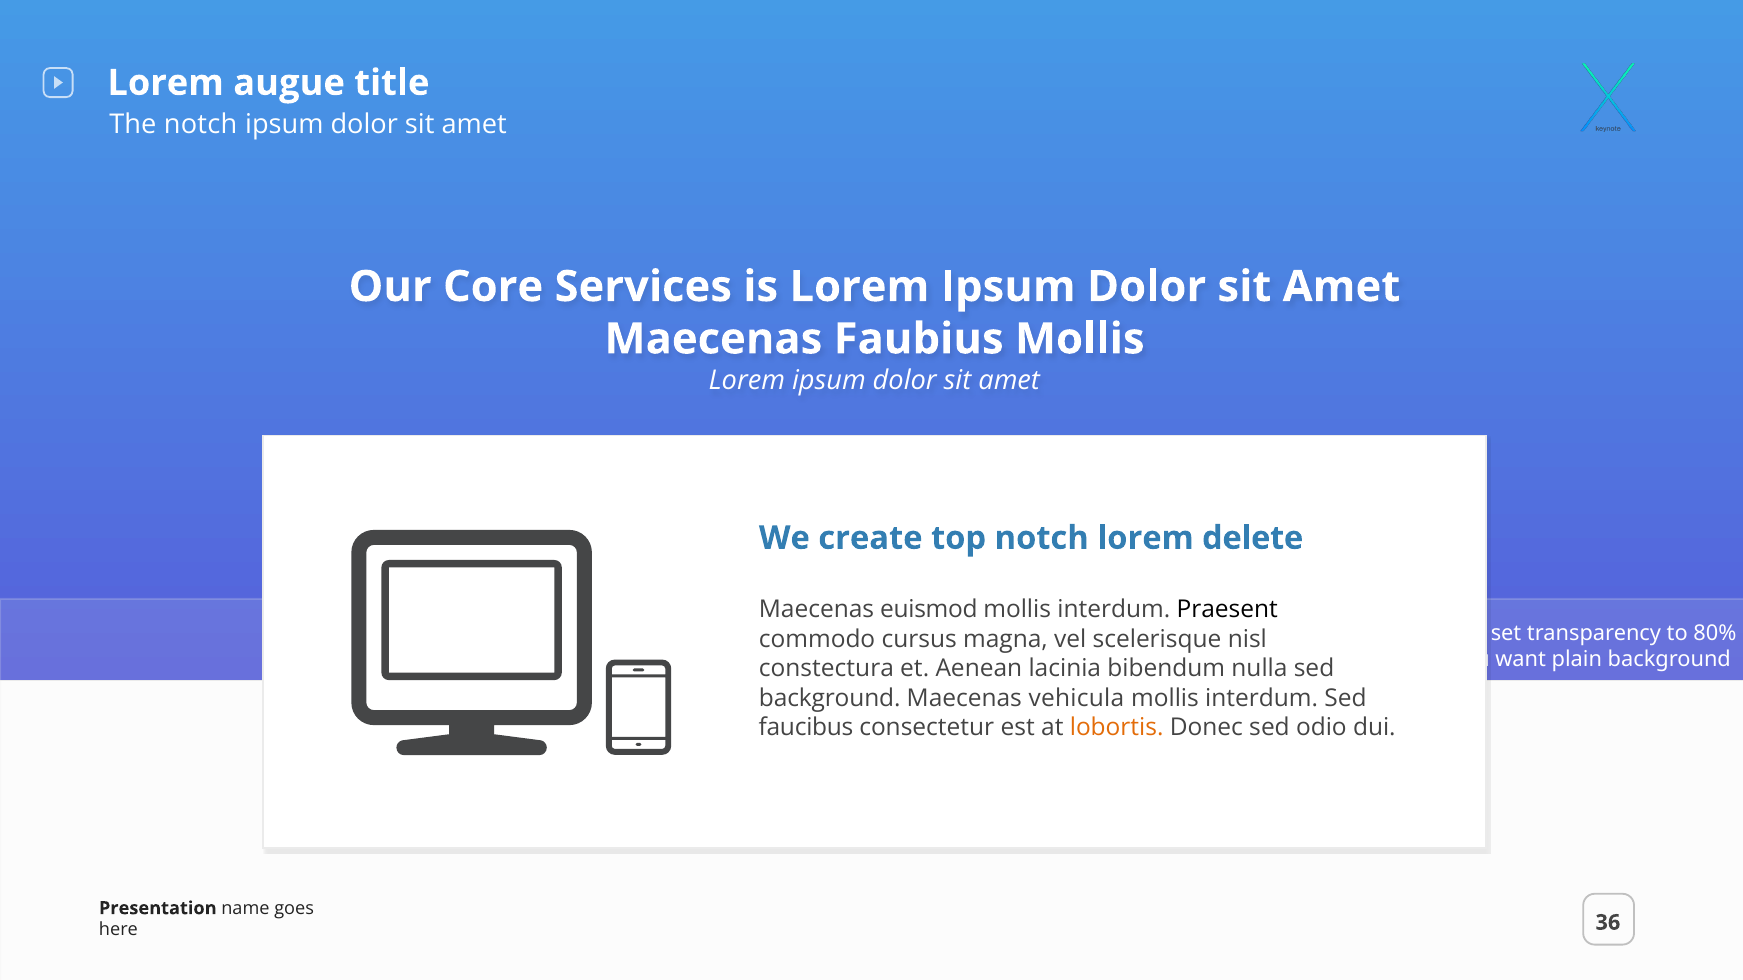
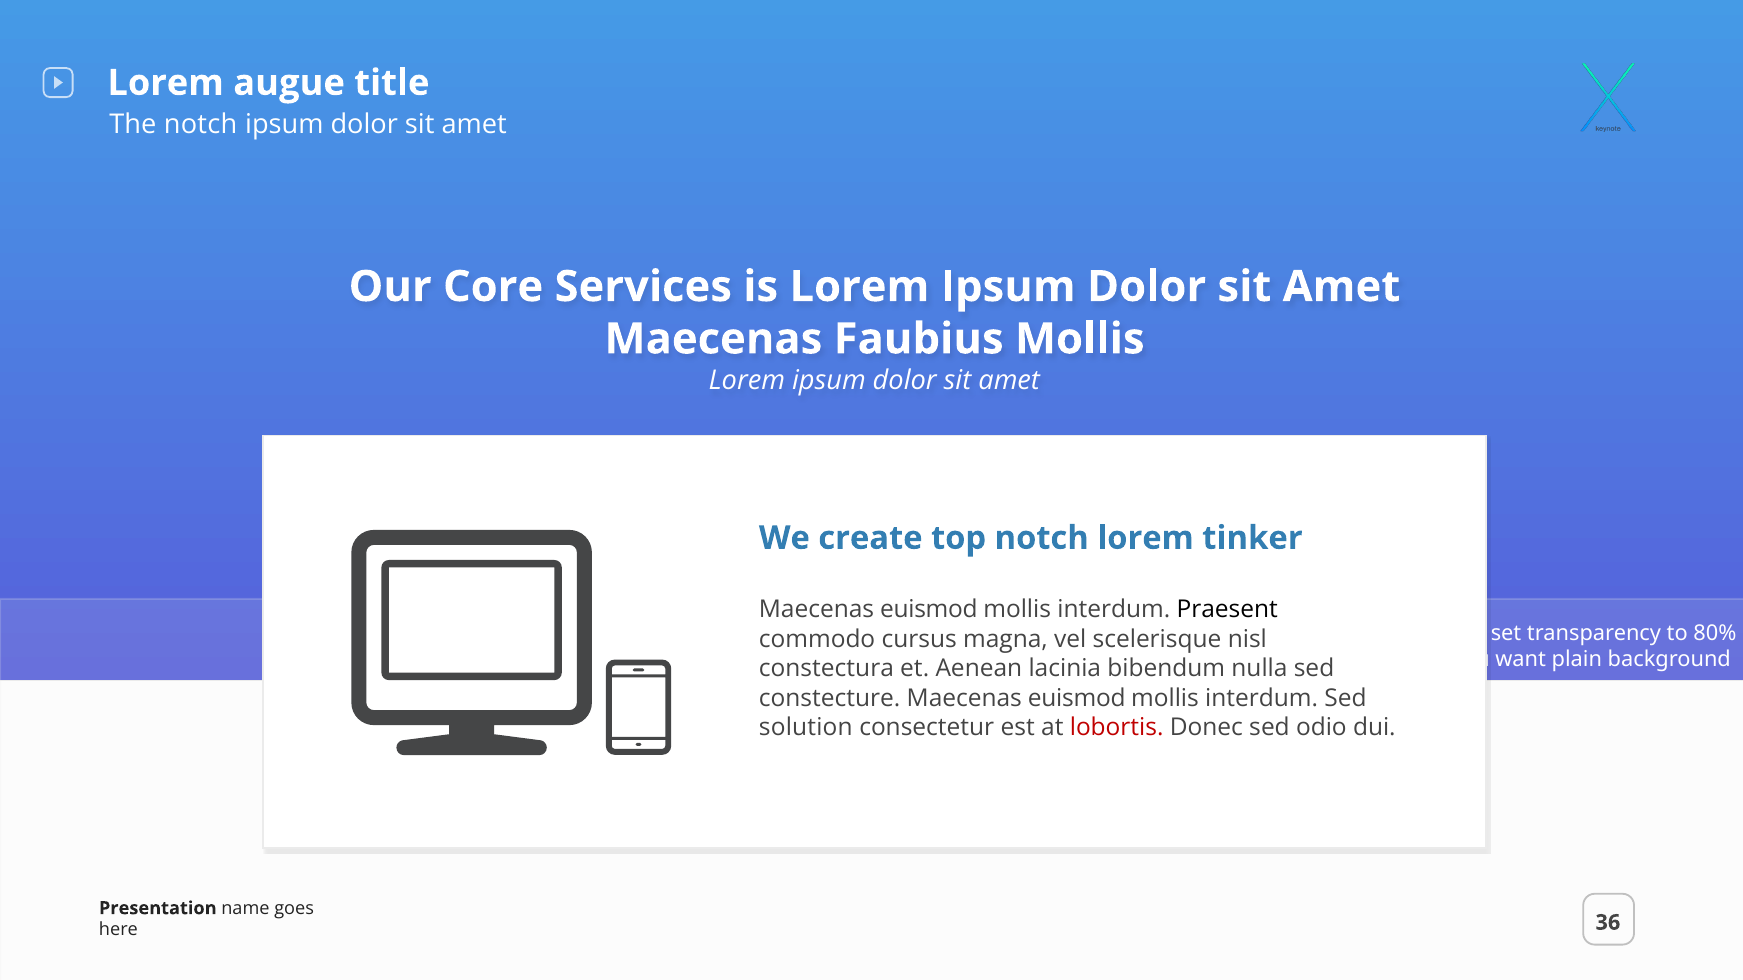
lorem delete: delete -> tinker
background at (830, 698): background -> constecture
vehicula at (1076, 698): vehicula -> euismod
faucibus: faucibus -> solution
lobortis colour: orange -> red
